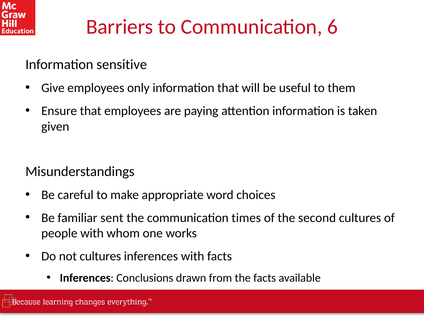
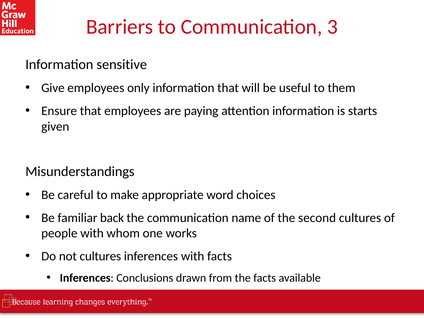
6: 6 -> 3
taken: taken -> starts
sent: sent -> back
times: times -> name
